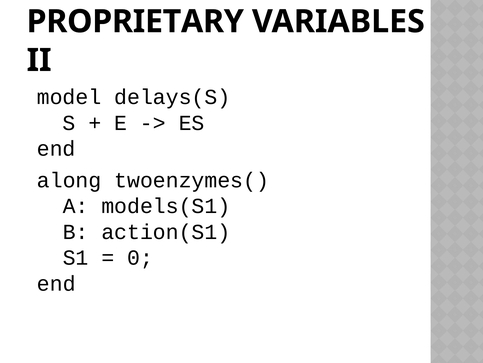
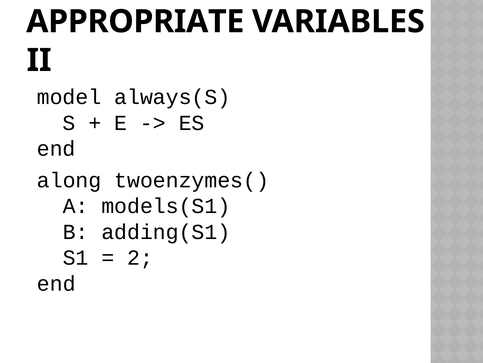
PROPRIETARY: PROPRIETARY -> APPROPRIATE
delays(S: delays(S -> always(S
action(S1: action(S1 -> adding(S1
0: 0 -> 2
